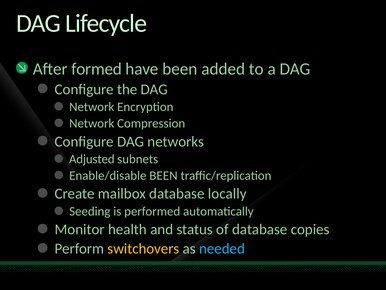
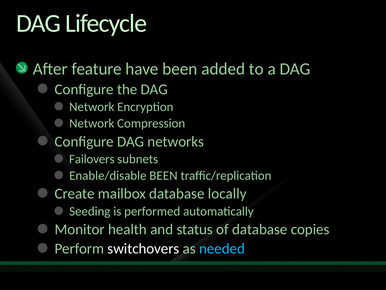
formed: formed -> feature
Adjusted: Adjusted -> Failovers
switchovers colour: yellow -> white
